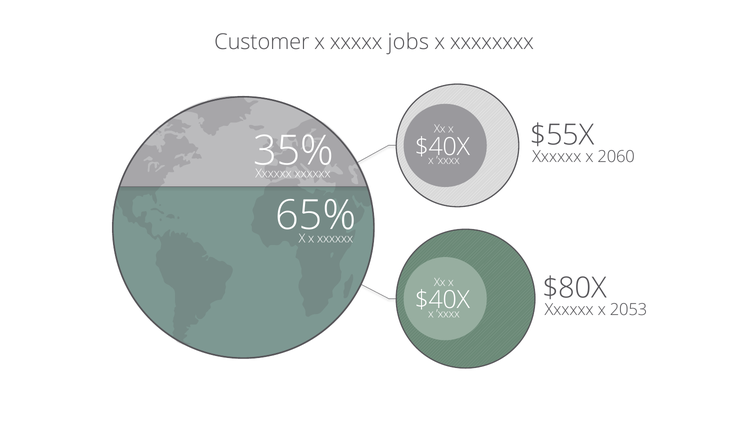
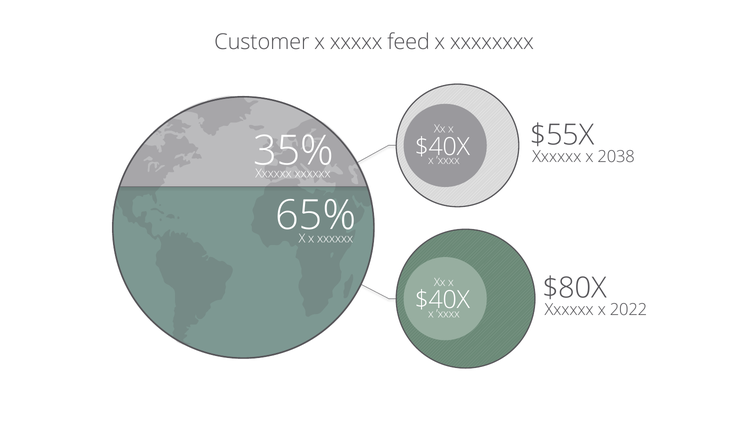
jobs: jobs -> feed
2060: 2060 -> 2038
2053: 2053 -> 2022
